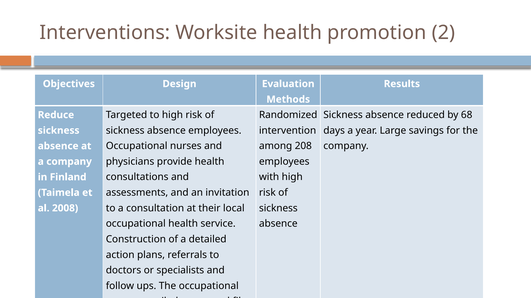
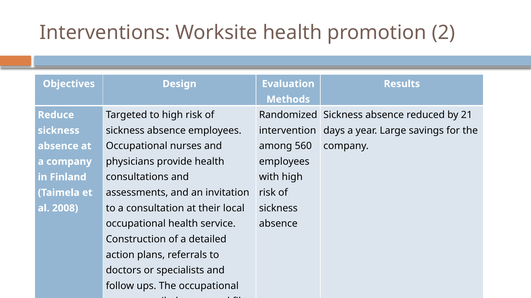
68: 68 -> 21
208: 208 -> 560
